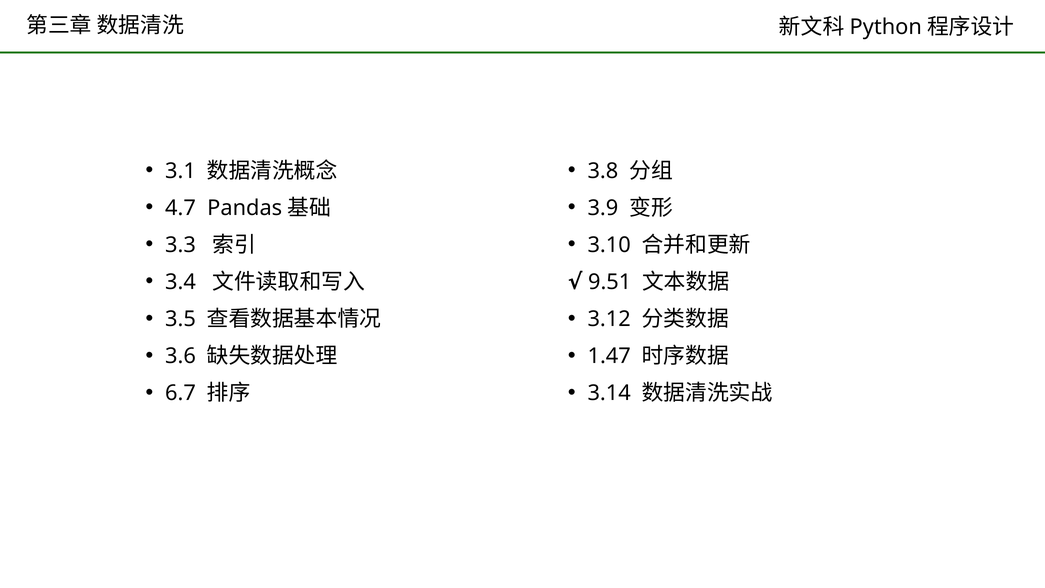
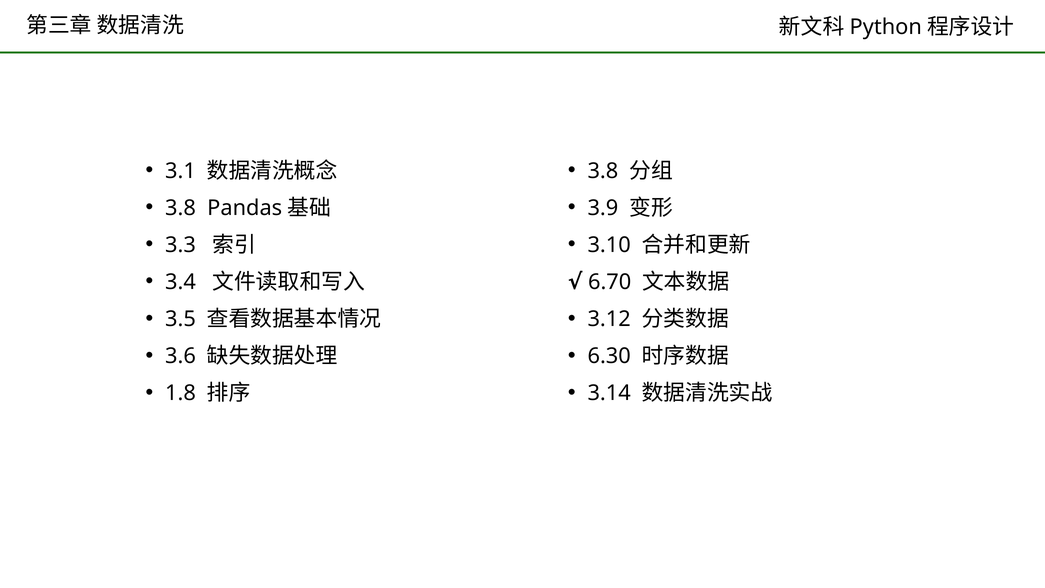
4.7 at (180, 208): 4.7 -> 3.8
9.51: 9.51 -> 6.70
1.47: 1.47 -> 6.30
6.7: 6.7 -> 1.8
